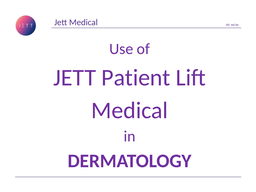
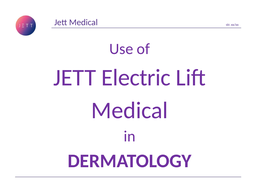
Patient: Patient -> Electric
